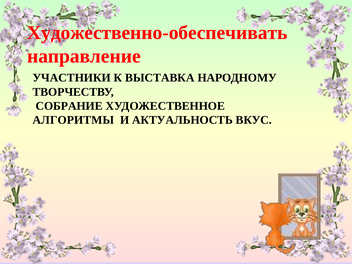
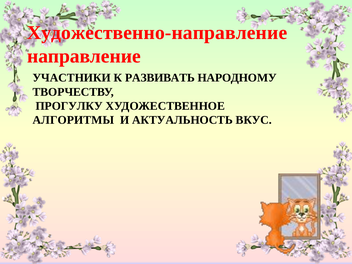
Художественно-обеспечивать: Художественно-обеспечивать -> Художественно-направление
ВЫСТАВКА: ВЫСТАВКА -> РАЗВИВАТЬ
СОБРАНИЕ: СОБРАНИЕ -> ПРОГУЛКУ
